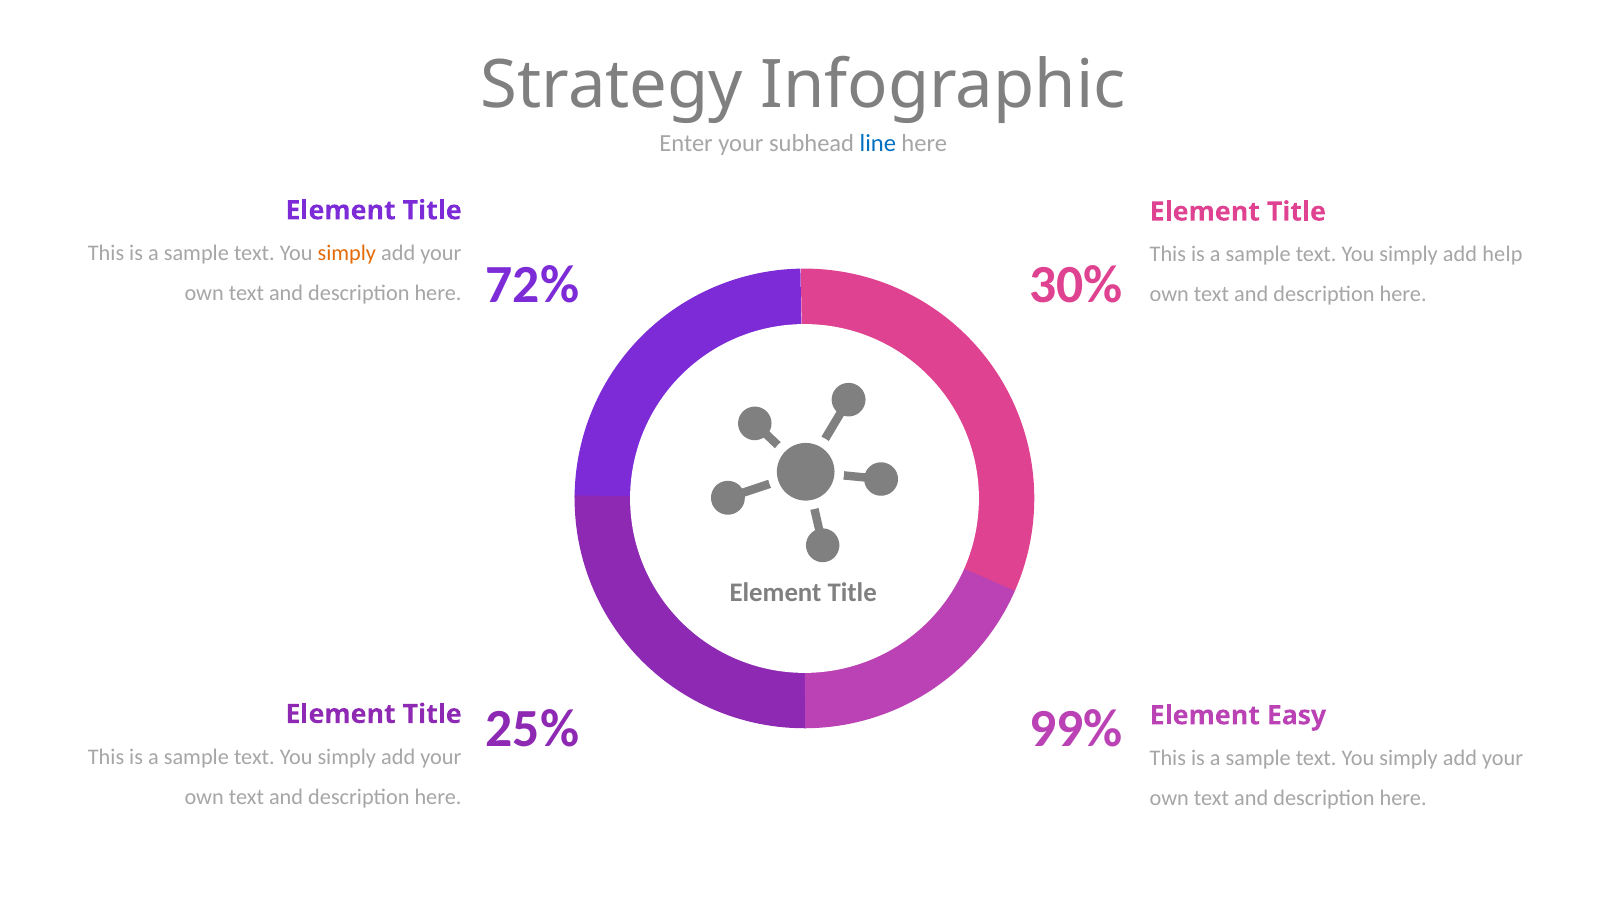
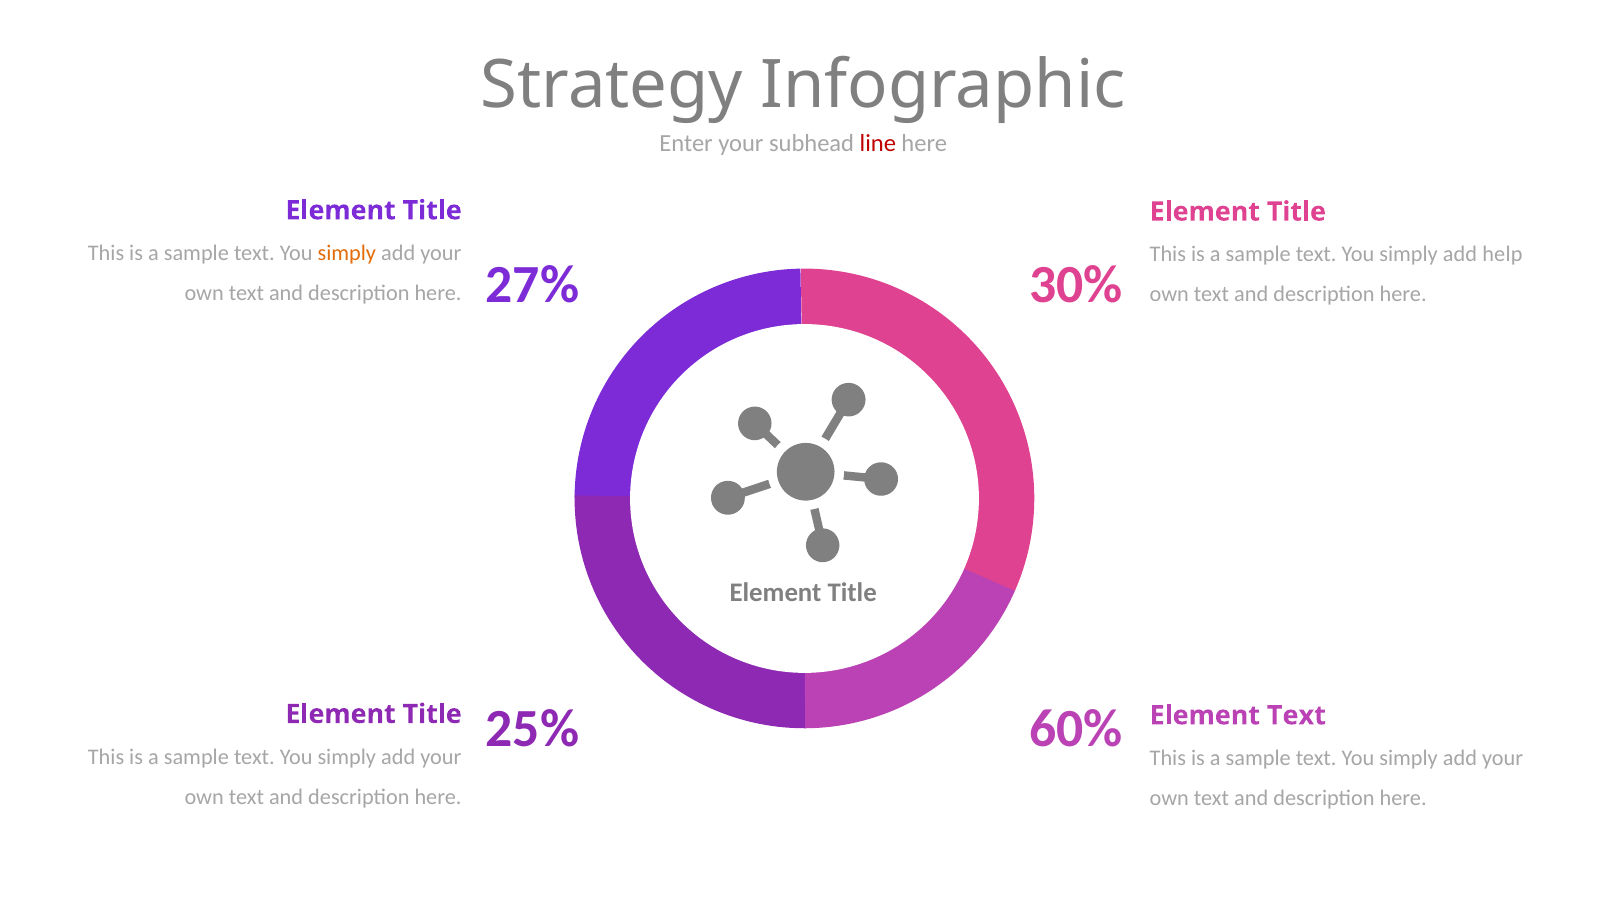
line colour: blue -> red
72%: 72% -> 27%
99%: 99% -> 60%
Element Easy: Easy -> Text
